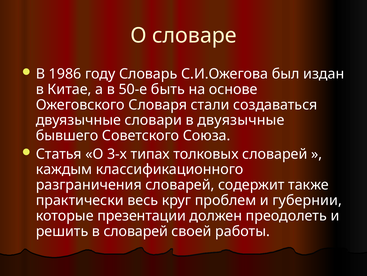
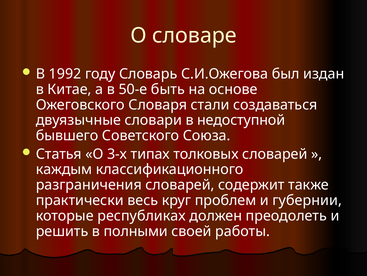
1986: 1986 -> 1992
в двуязычные: двуязычные -> недоступной
презентации: презентации -> республиках
в словарей: словарей -> полными
